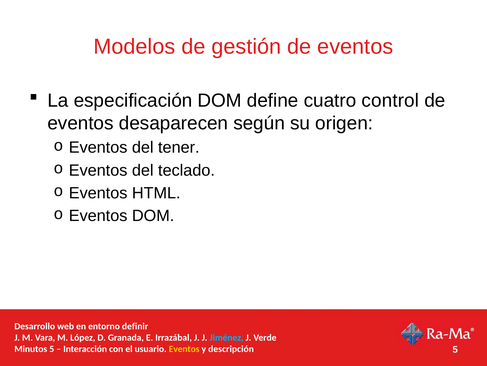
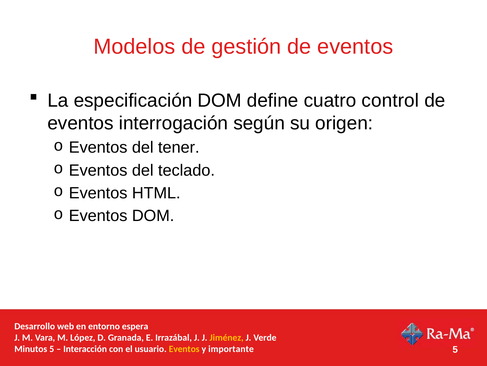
desaparecen: desaparecen -> interrogación
definir: definir -> espera
Jiménez colour: light blue -> yellow
descripción: descripción -> importante
